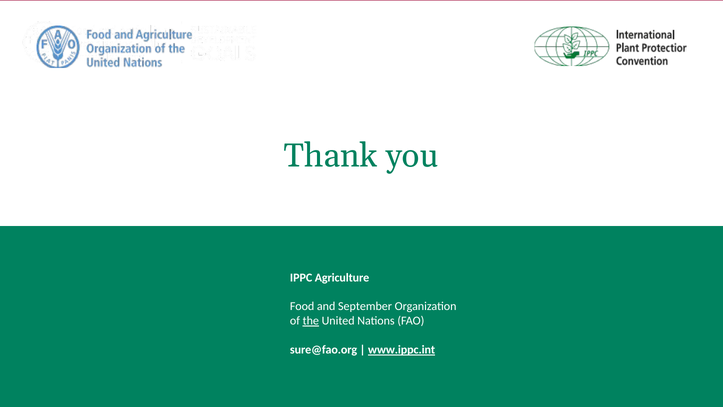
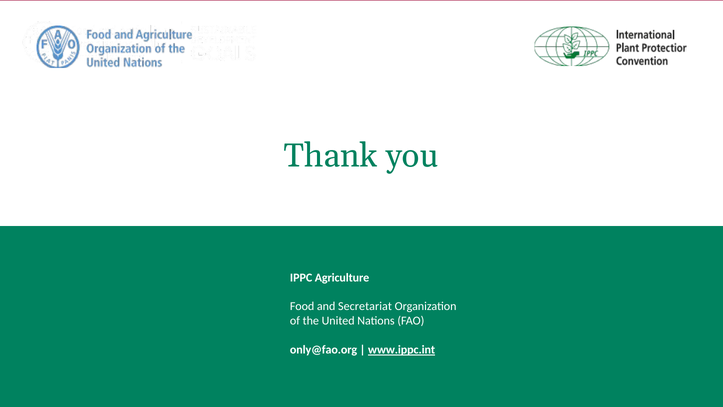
September: September -> Secretariat
the underline: present -> none
sure@fao.org: sure@fao.org -> only@fao.org
